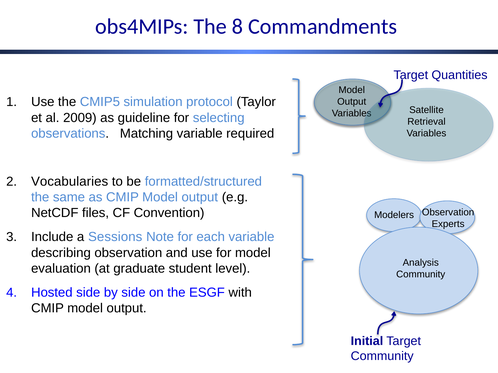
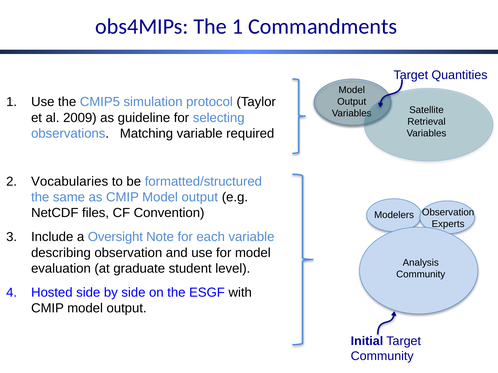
The 8: 8 -> 1
Sessions: Sessions -> Oversight
